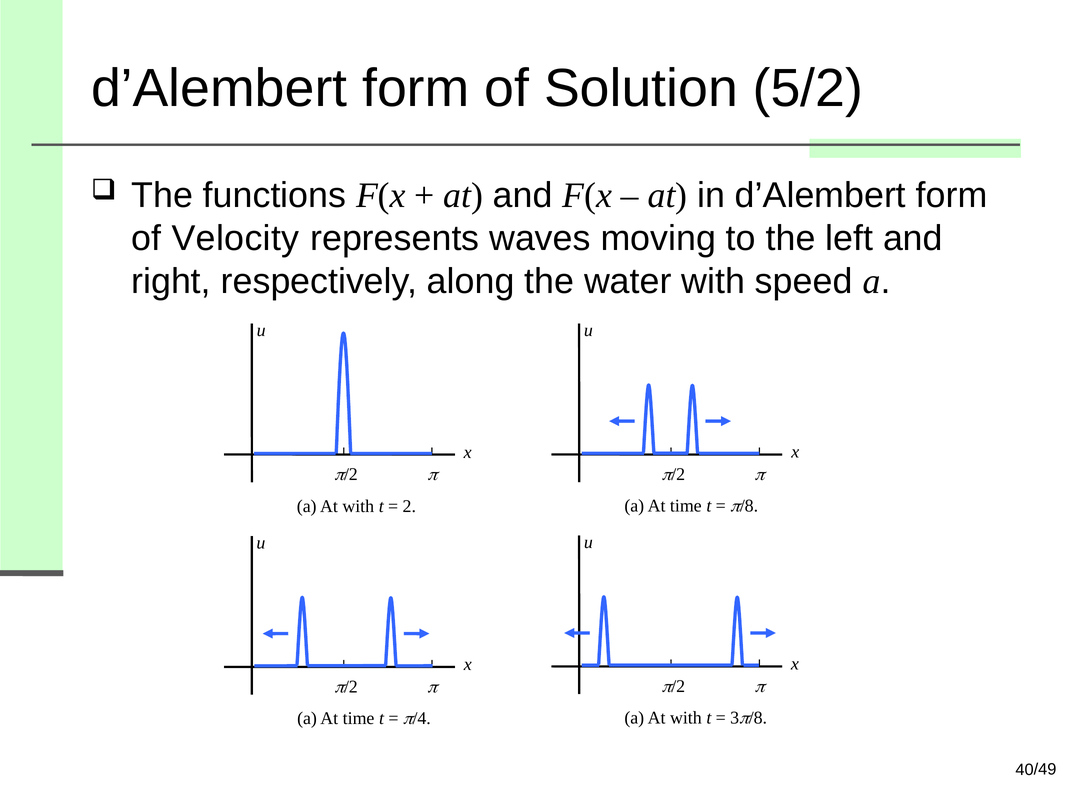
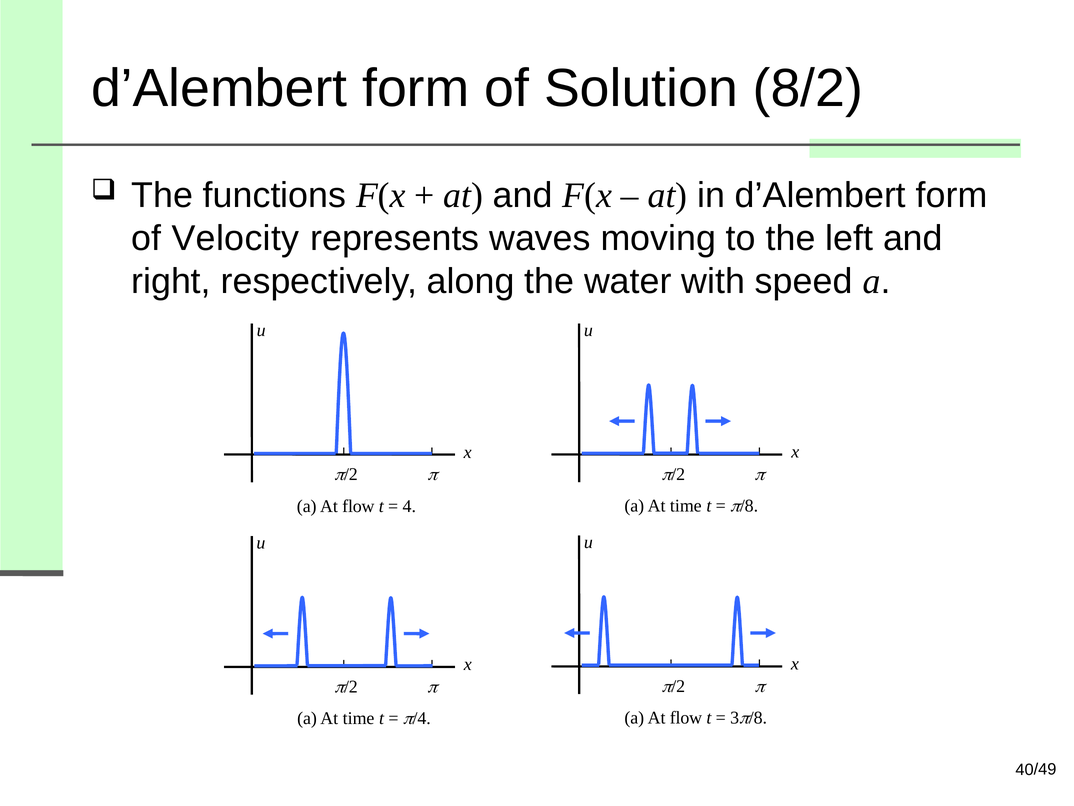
5/2: 5/2 -> 8/2
with at (358, 506): with -> flow
2: 2 -> 4
with at (686, 718): with -> flow
